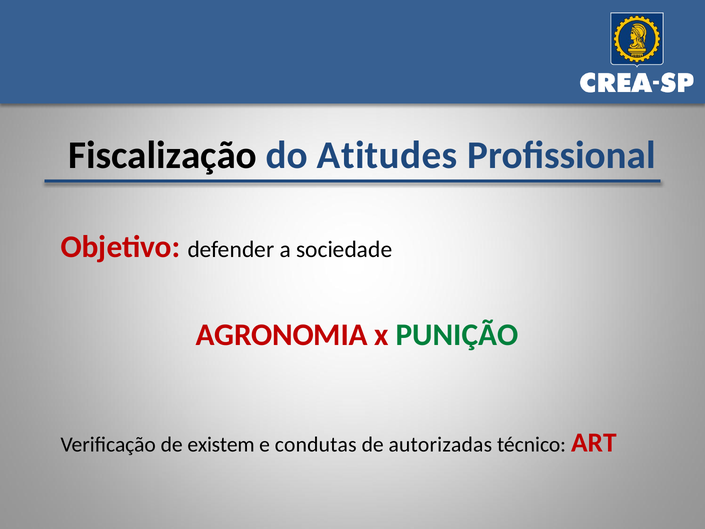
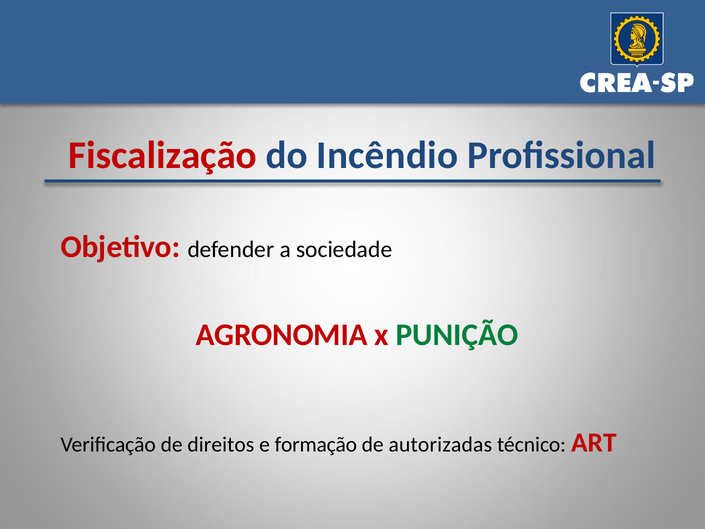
Fiscalização colour: black -> red
Atitudes: Atitudes -> Incêndio
existem: existem -> direitos
condutas: condutas -> formação
